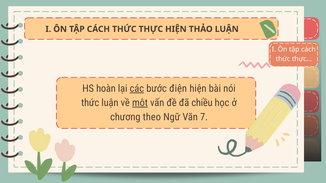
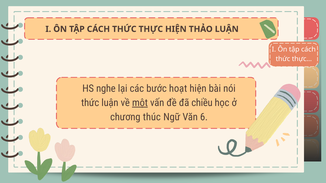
hoàn: hoàn -> nghe
các underline: present -> none
điện: điện -> hoạt
theo: theo -> thúc
7: 7 -> 6
